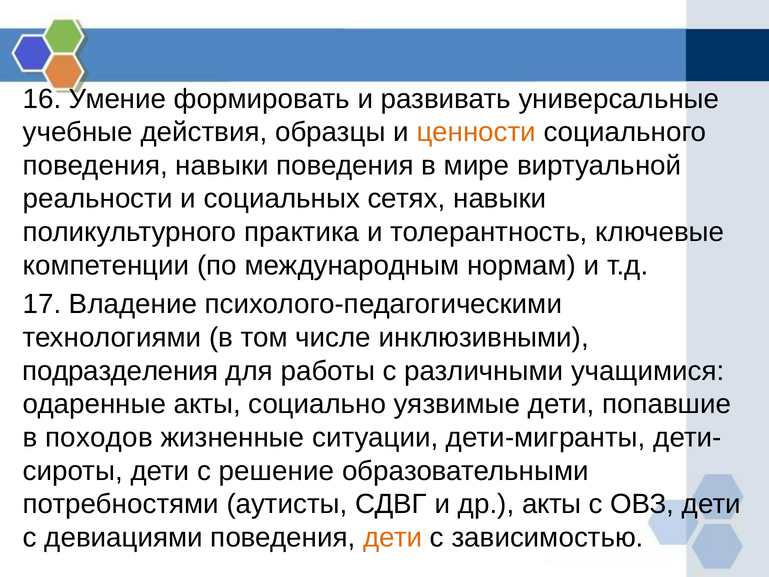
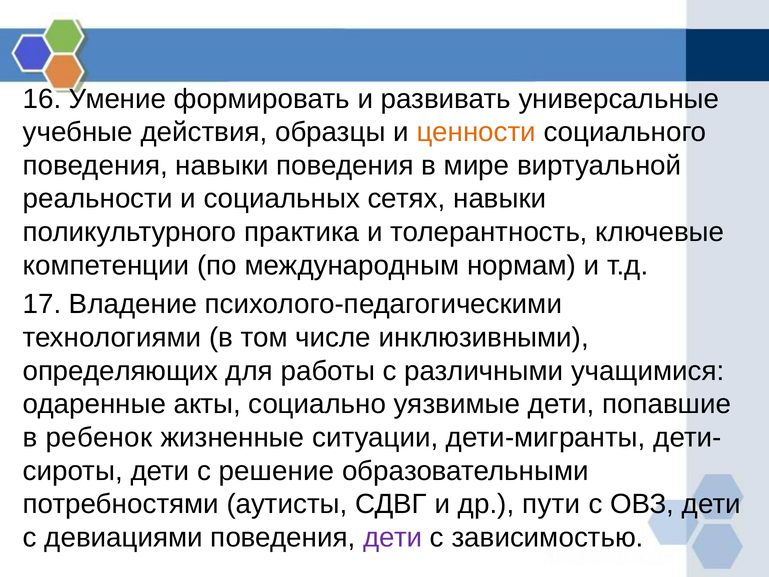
подразделения: подразделения -> определяющих
походов: походов -> ребенок
др акты: акты -> пути
дети at (393, 537) colour: orange -> purple
